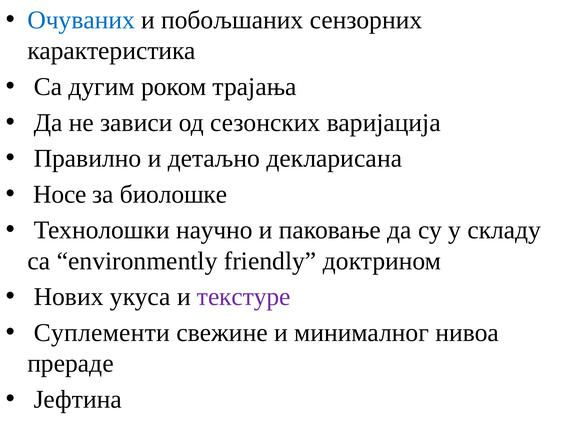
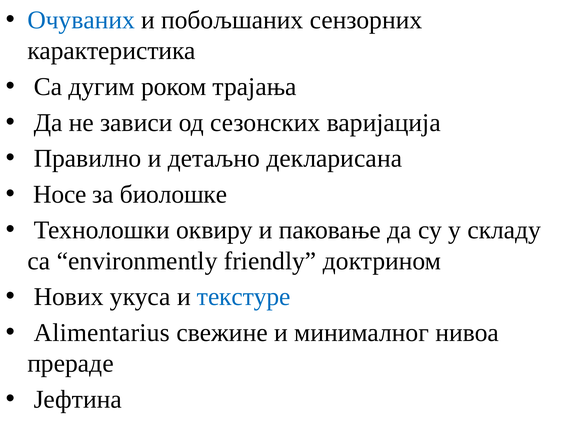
научно: научно -> оквиру
текстуре colour: purple -> blue
Суплементи: Суплементи -> Alimentarius
